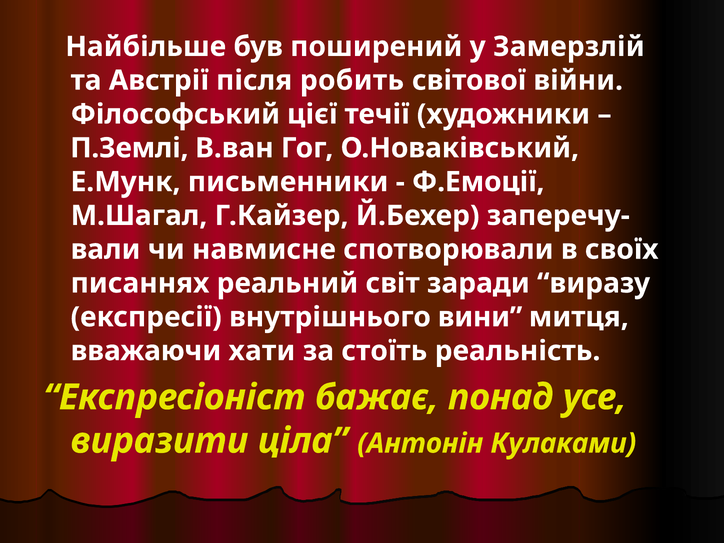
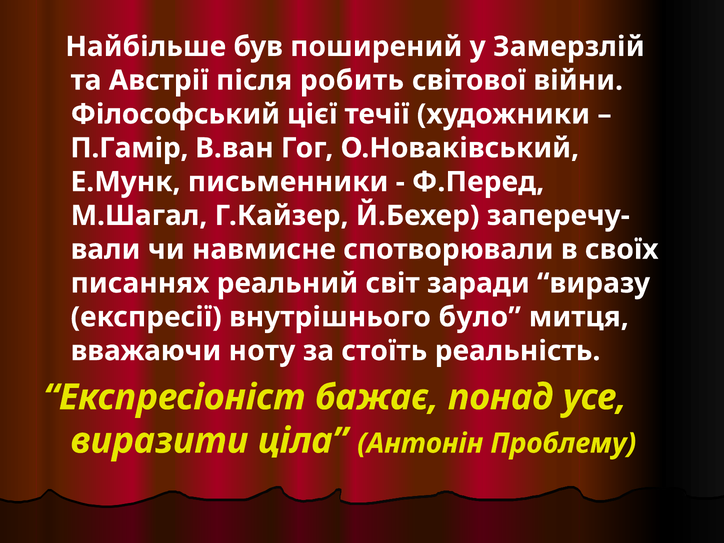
П.Землі: П.Землі -> П.Гамір
Ф.Емоції: Ф.Емоції -> Ф.Перед
вини: вини -> було
хати: хати -> ноту
Кулаками: Кулаками -> Проблему
